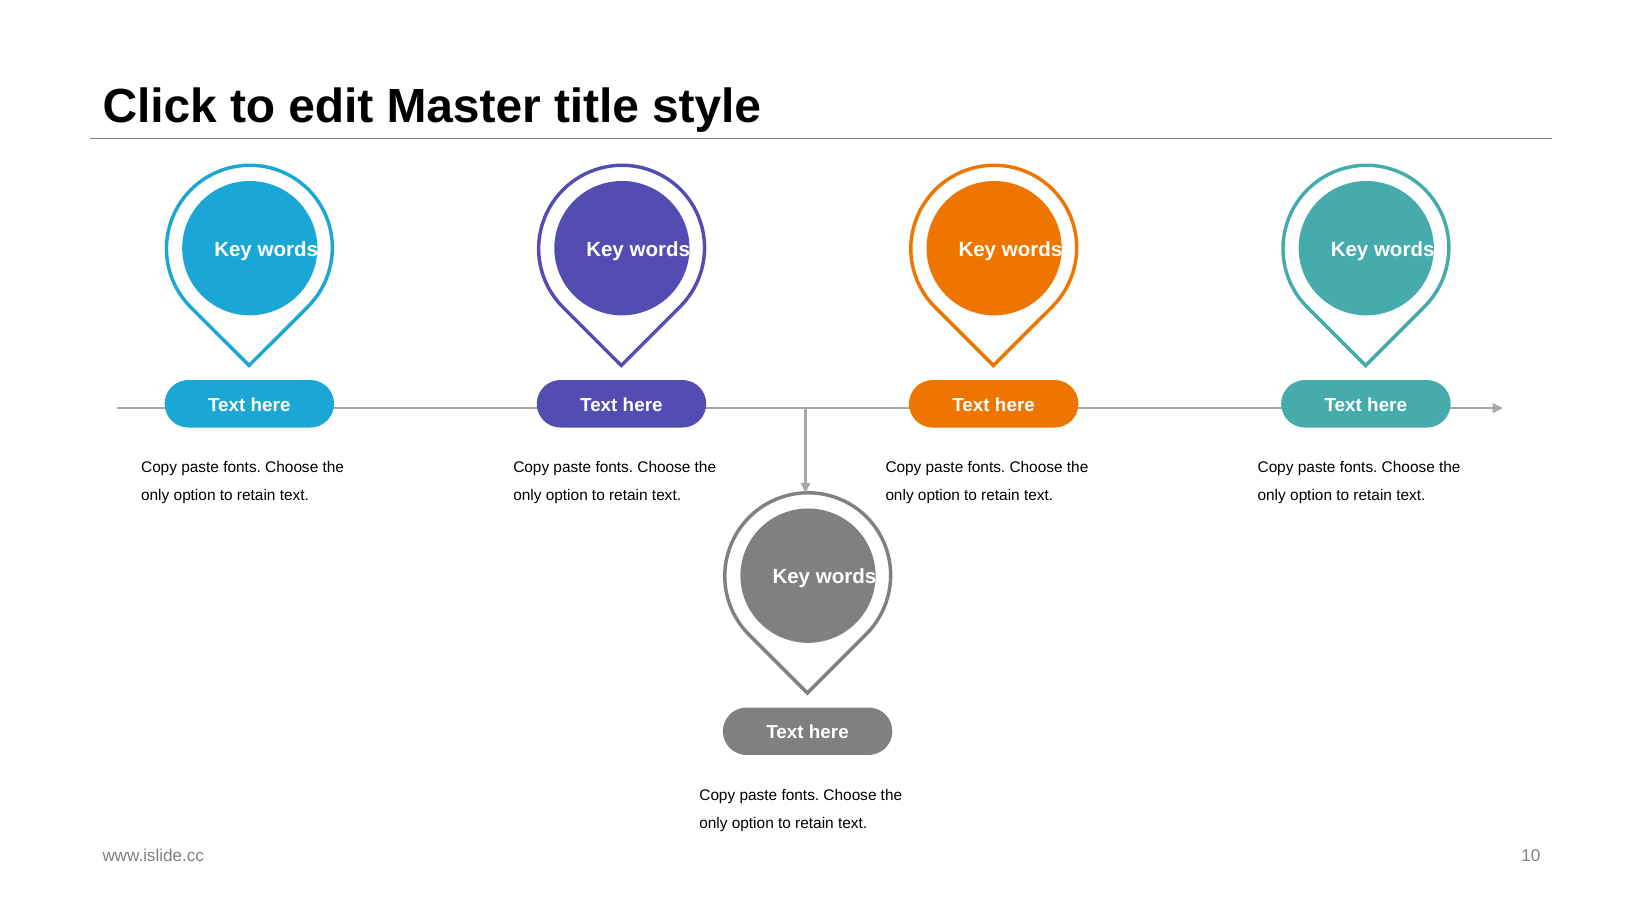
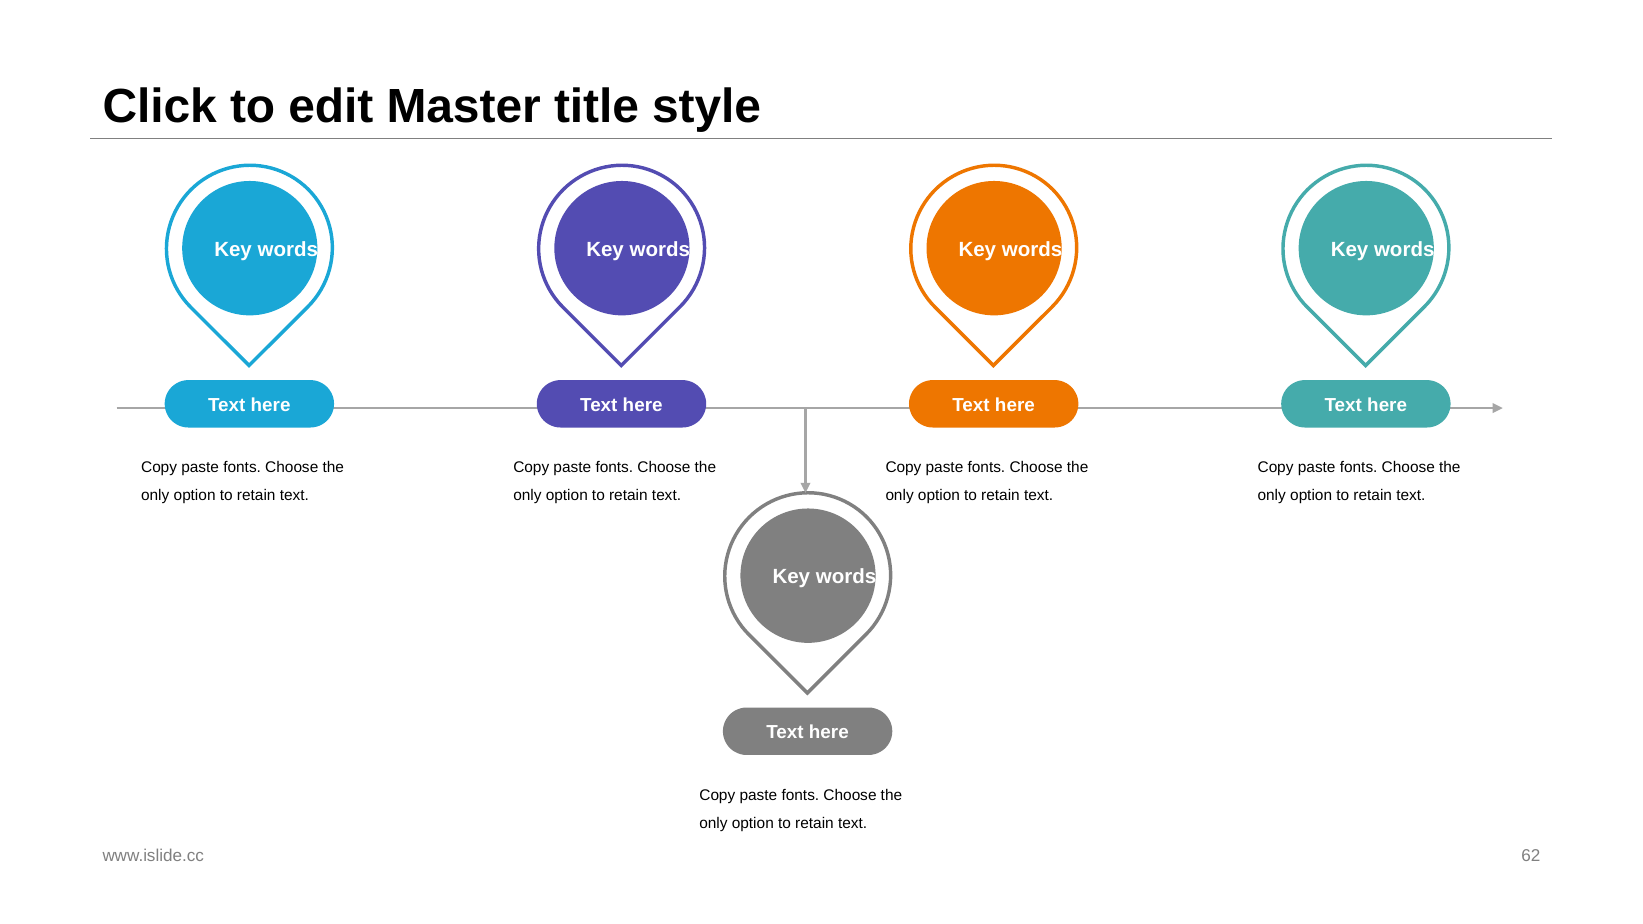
10: 10 -> 62
